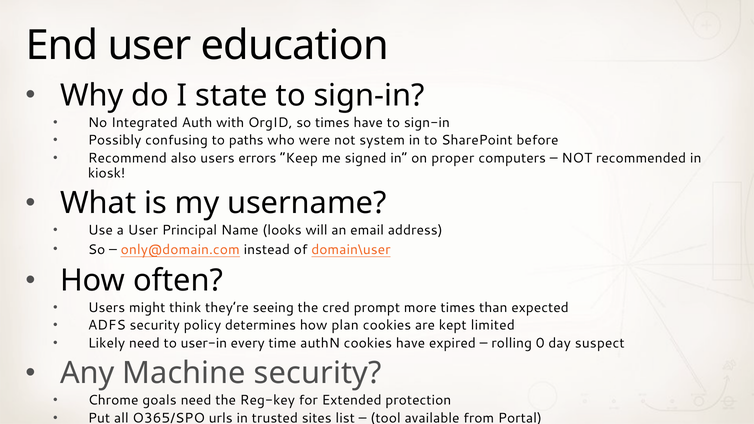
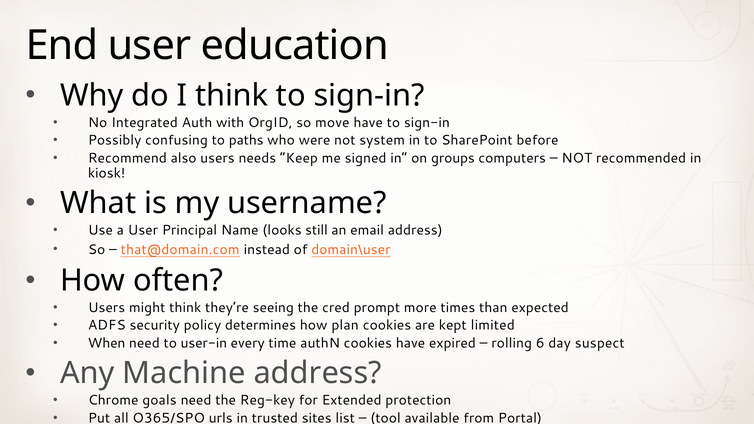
I state: state -> think
so times: times -> move
errors: errors -> needs
proper: proper -> groups
will: will -> still
only@domain.com: only@domain.com -> that@domain.com
Likely: Likely -> When
0: 0 -> 6
Machine security: security -> address
